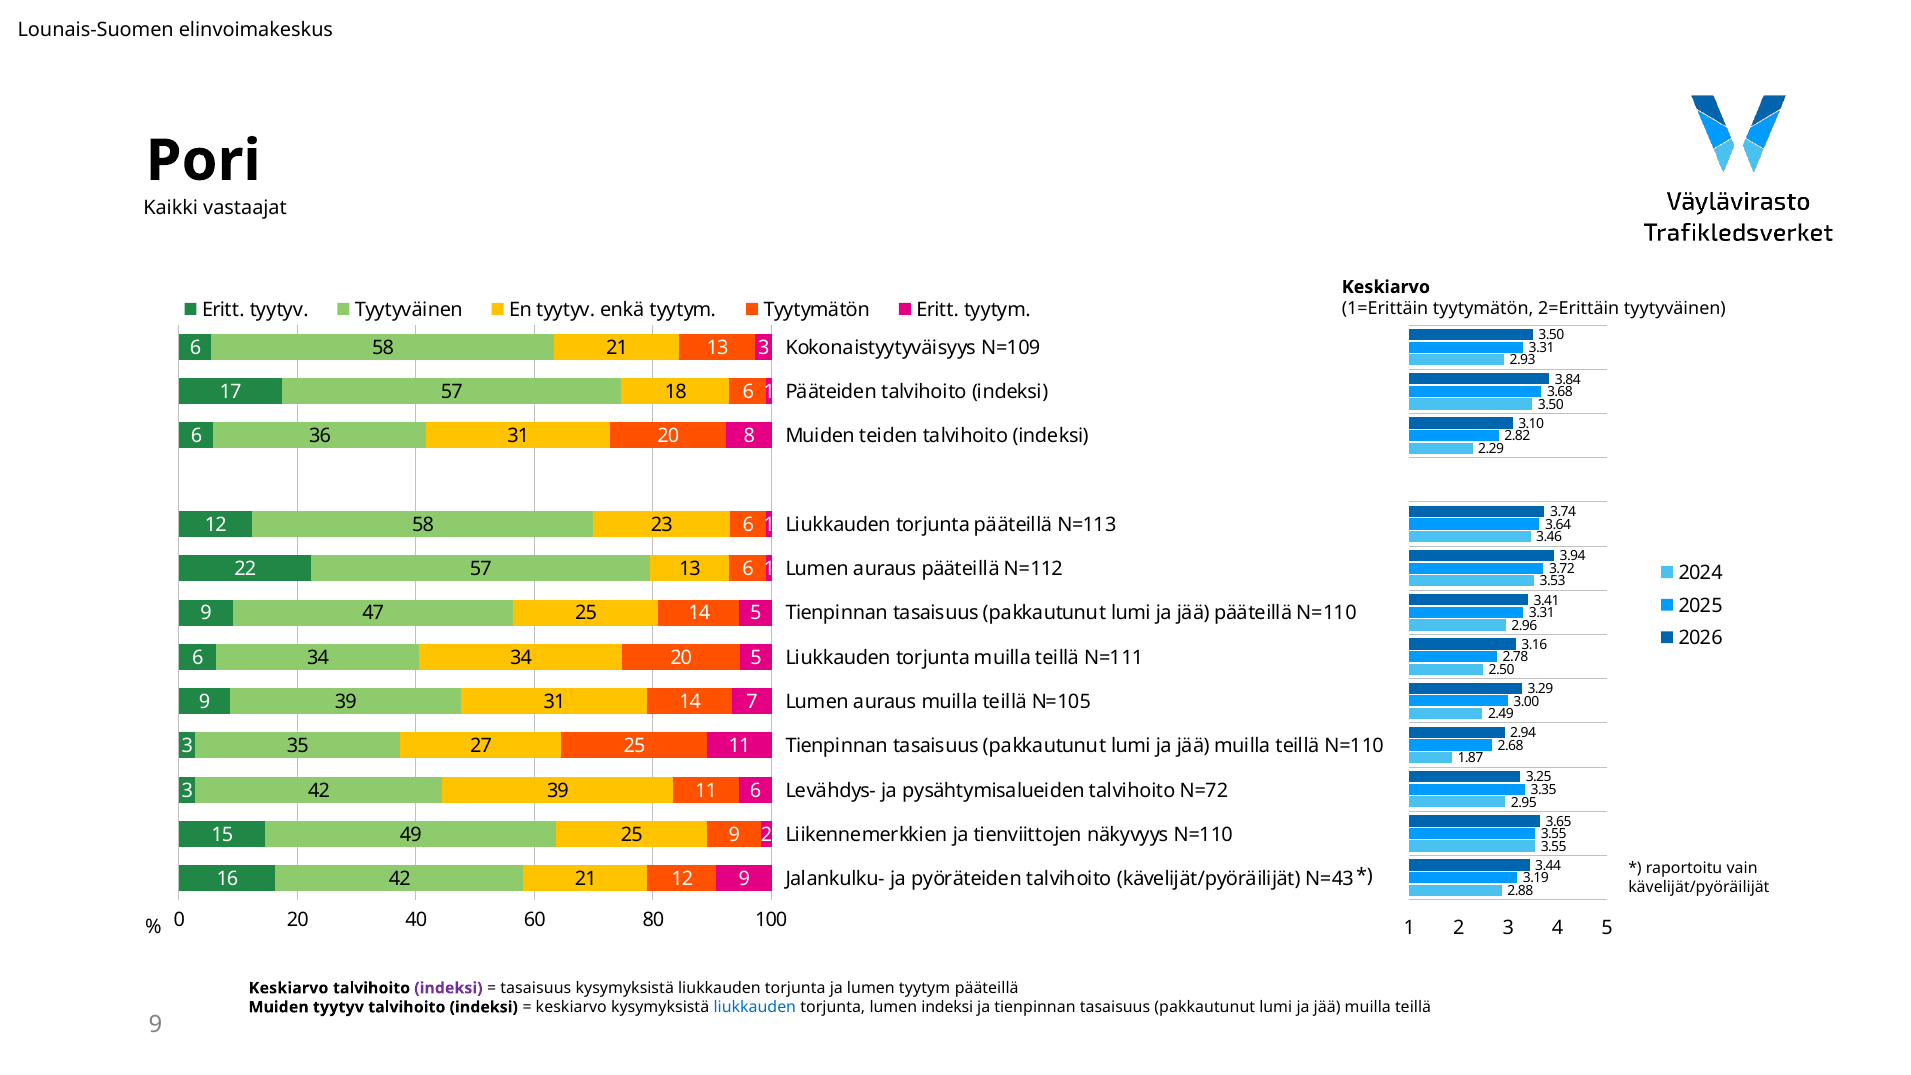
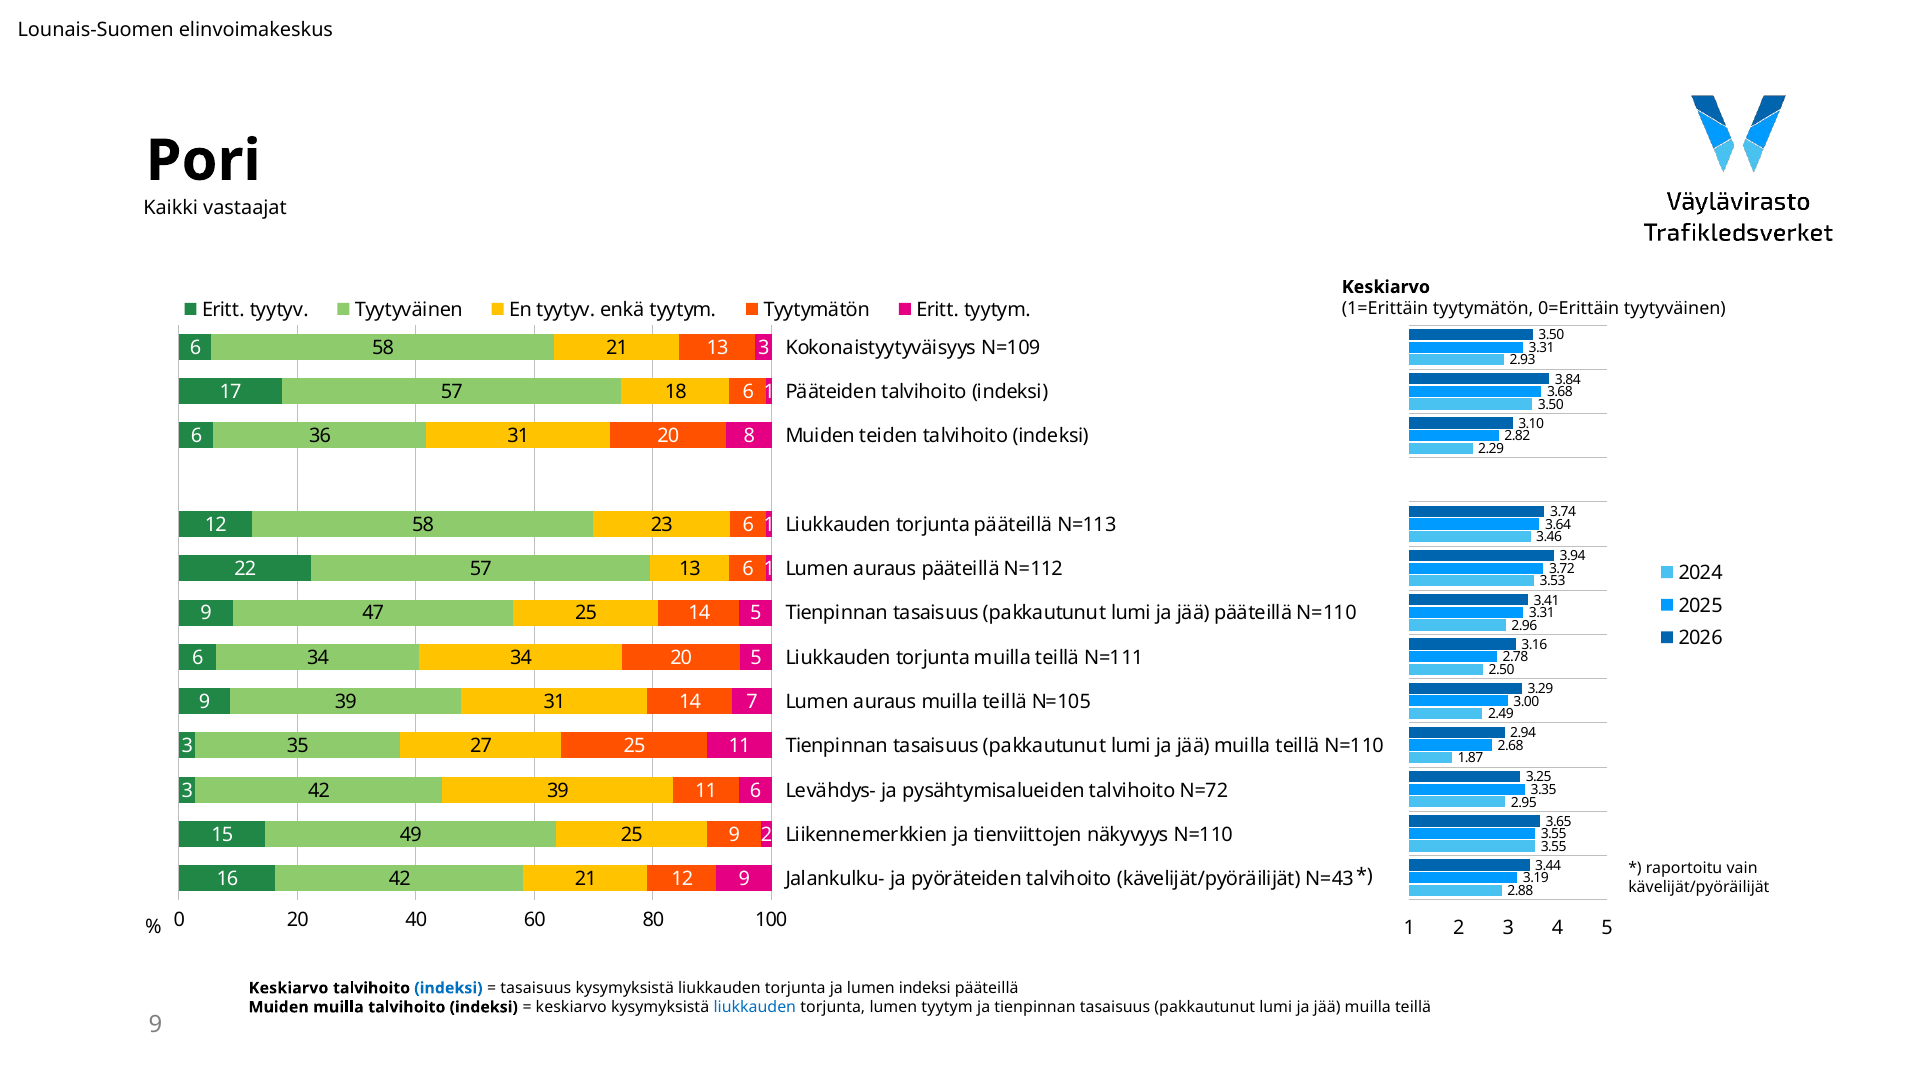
2=Erittäin: 2=Erittäin -> 0=Erittäin
indeksi at (448, 988) colour: purple -> blue
lumen tyytym: tyytym -> indeksi
Muiden tyytyv: tyytyv -> muilla
lumen indeksi: indeksi -> tyytym
